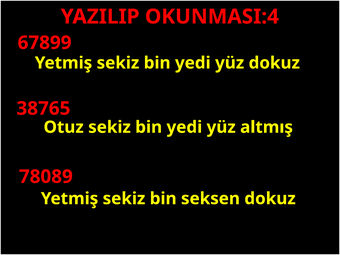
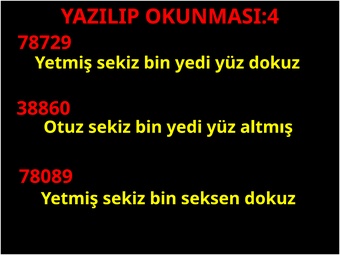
67899: 67899 -> 78729
38765: 38765 -> 38860
